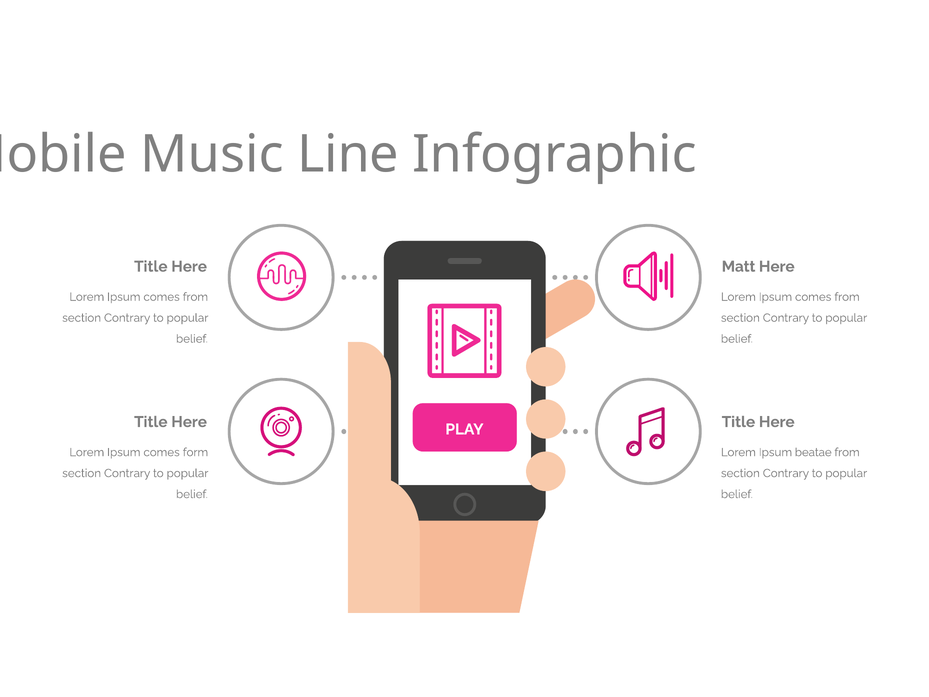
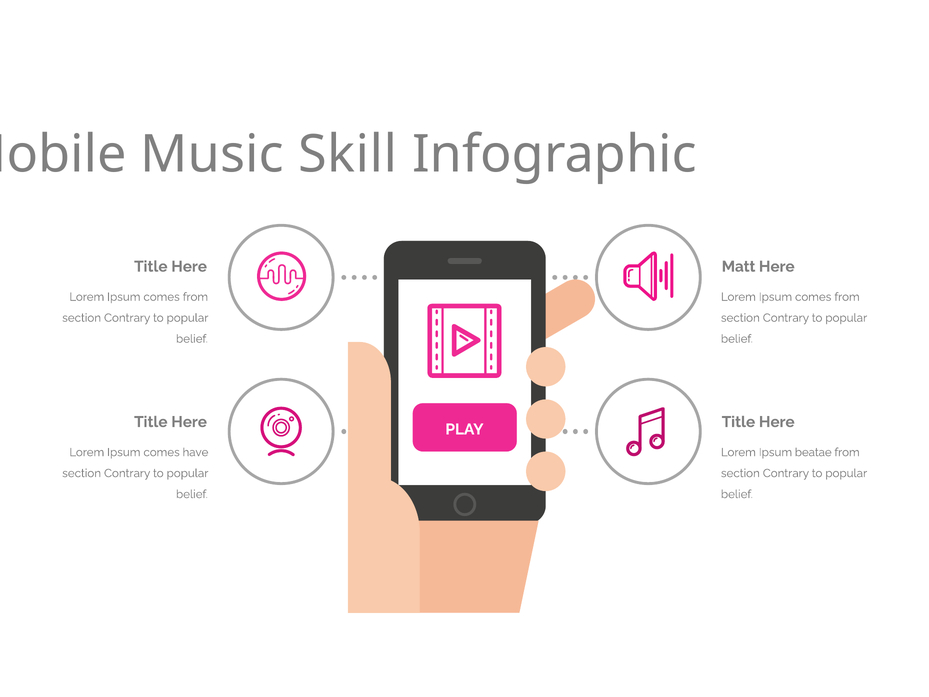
Line: Line -> Skill
form: form -> have
